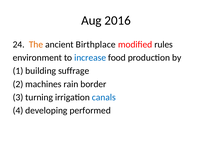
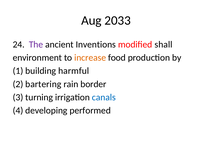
2016: 2016 -> 2033
The colour: orange -> purple
Birthplace: Birthplace -> Inventions
rules: rules -> shall
increase colour: blue -> orange
suffrage: suffrage -> harmful
machines: machines -> bartering
